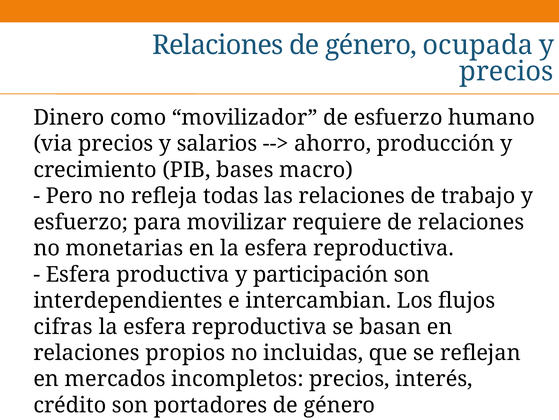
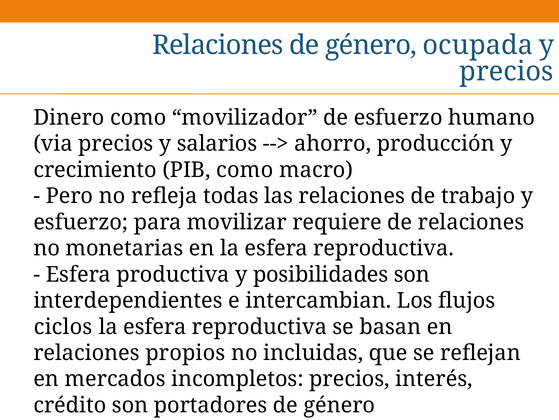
PIB bases: bases -> como
participación: participación -> posibilidades
cifras: cifras -> ciclos
